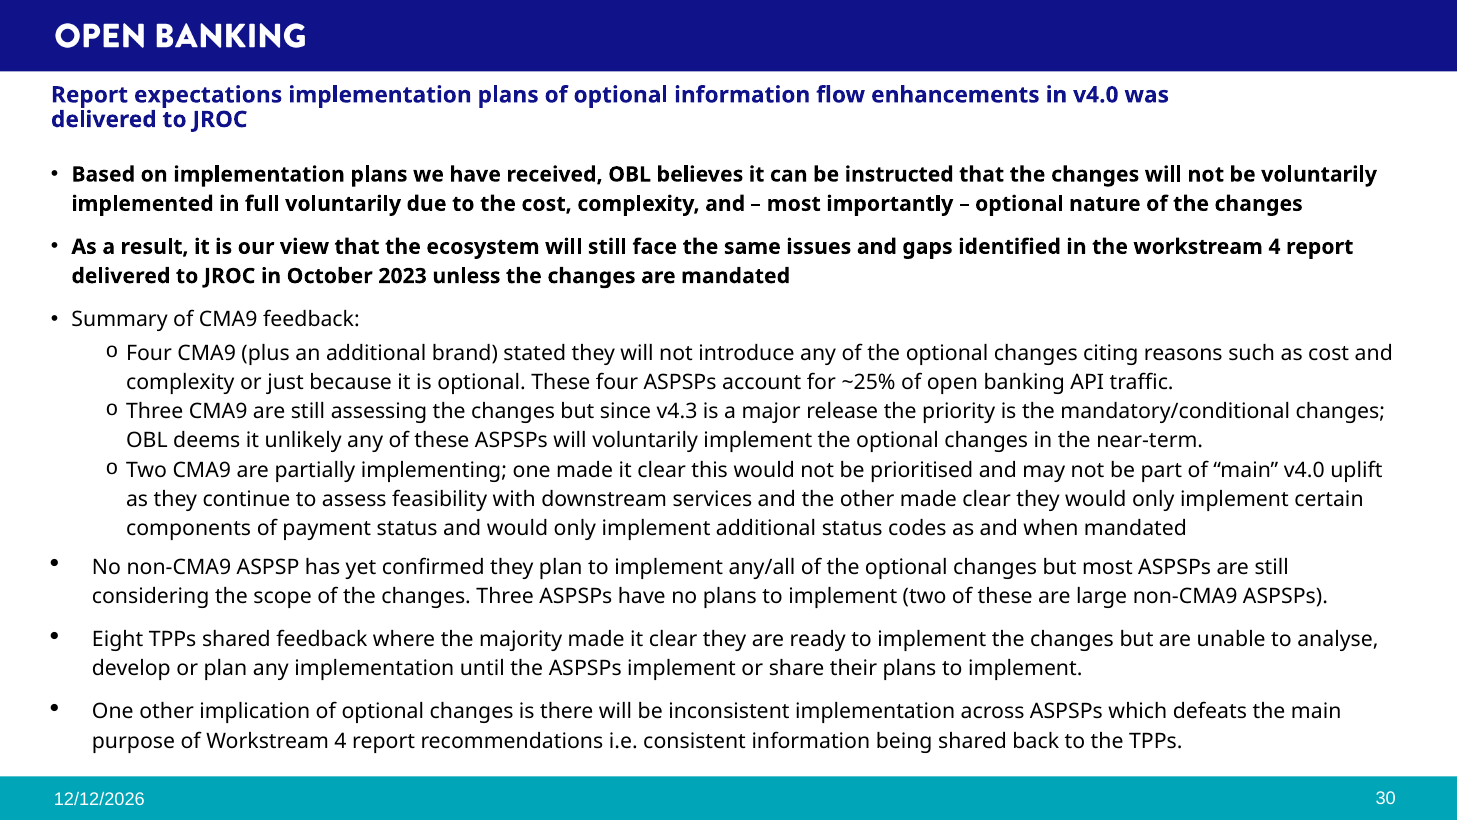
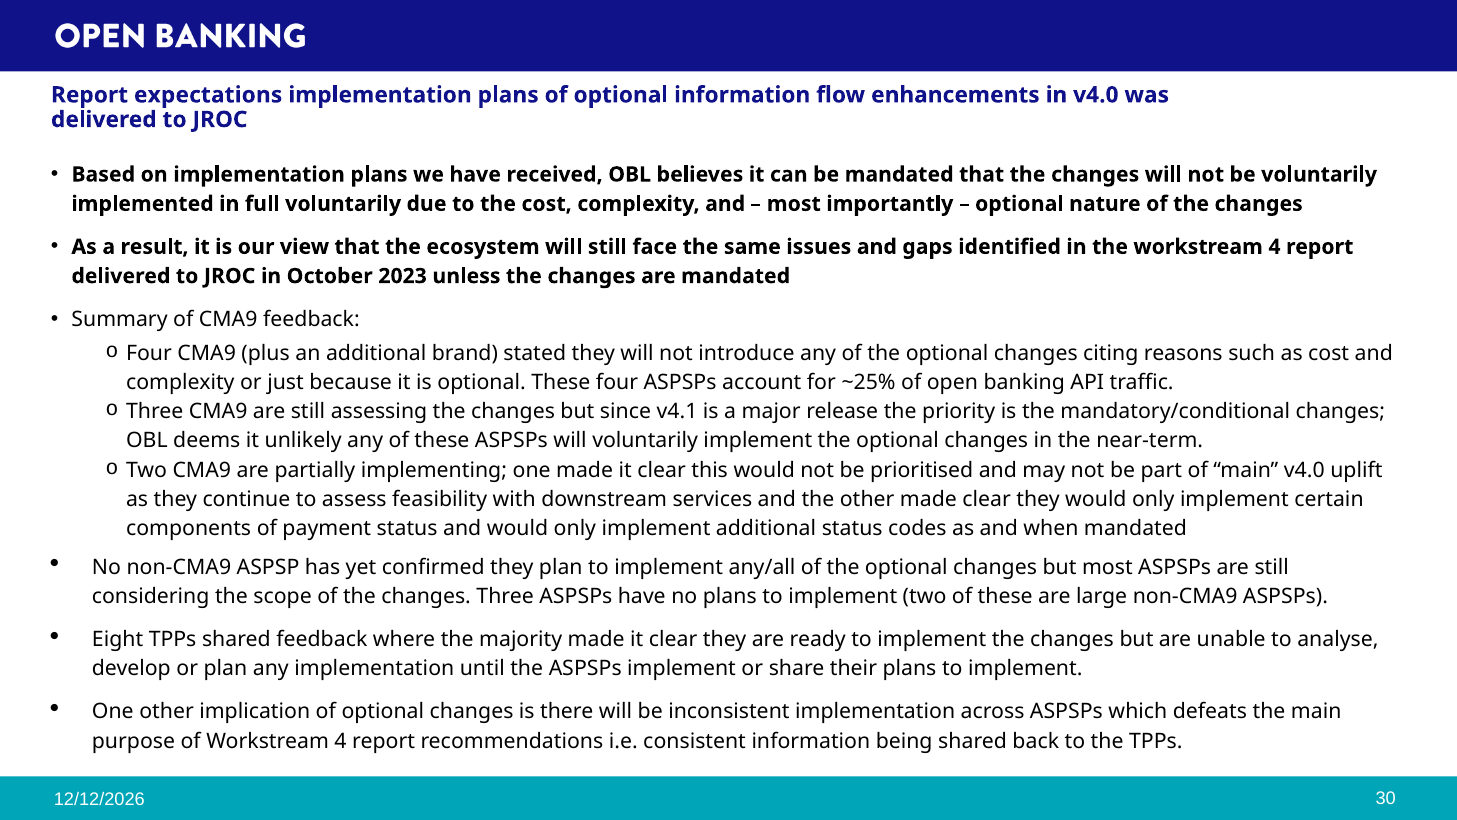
be instructed: instructed -> mandated
v4.3: v4.3 -> v4.1
